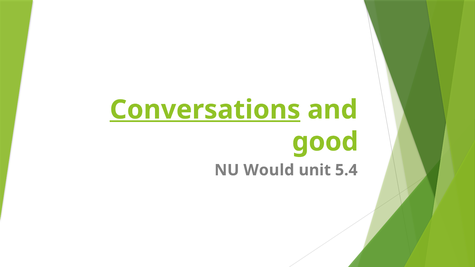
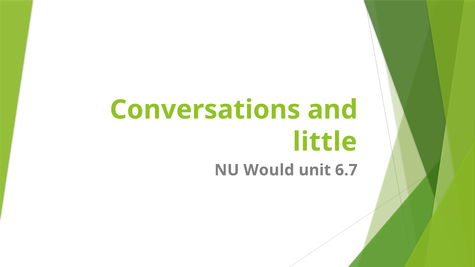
Conversations underline: present -> none
good: good -> little
5.4: 5.4 -> 6.7
